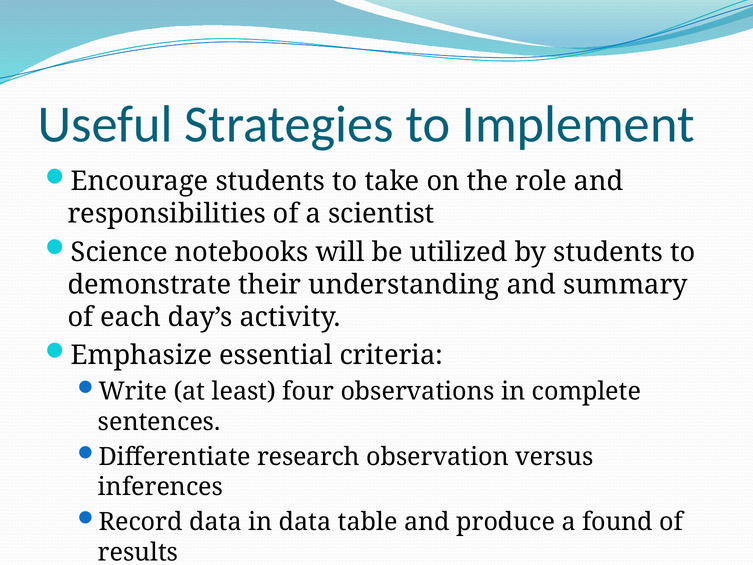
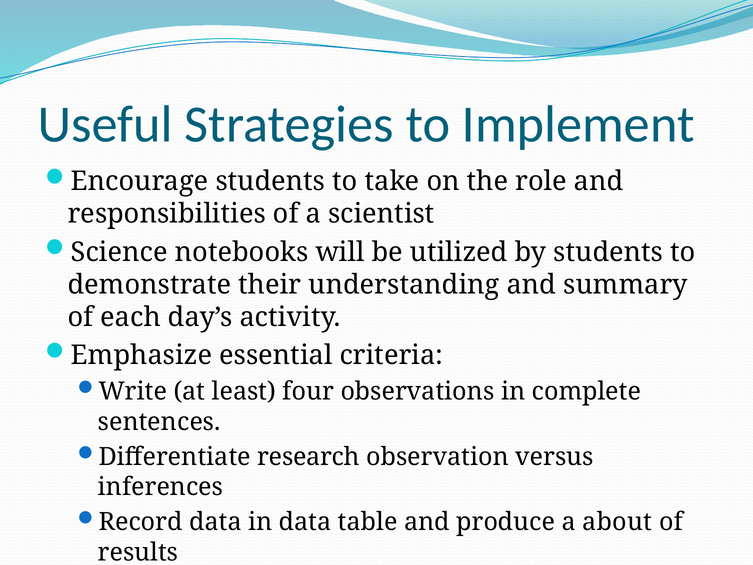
found: found -> about
